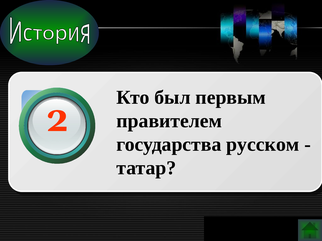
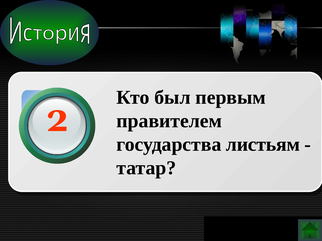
русском: русском -> листьям
